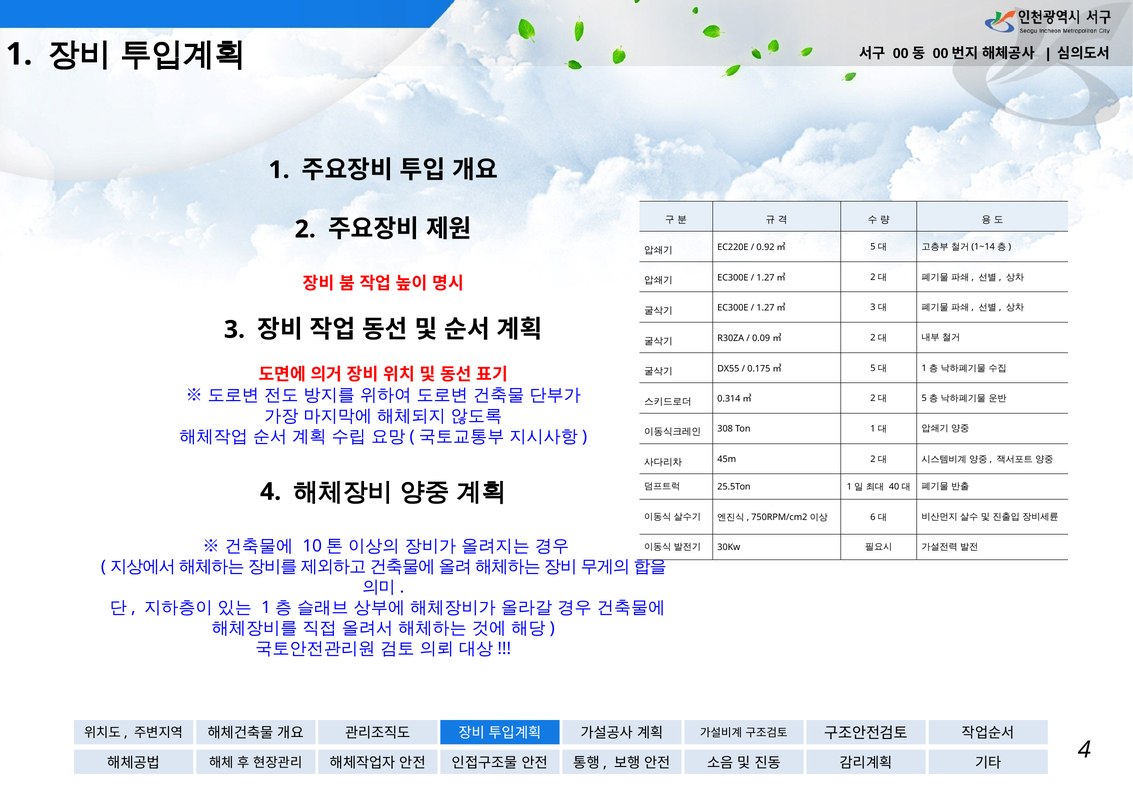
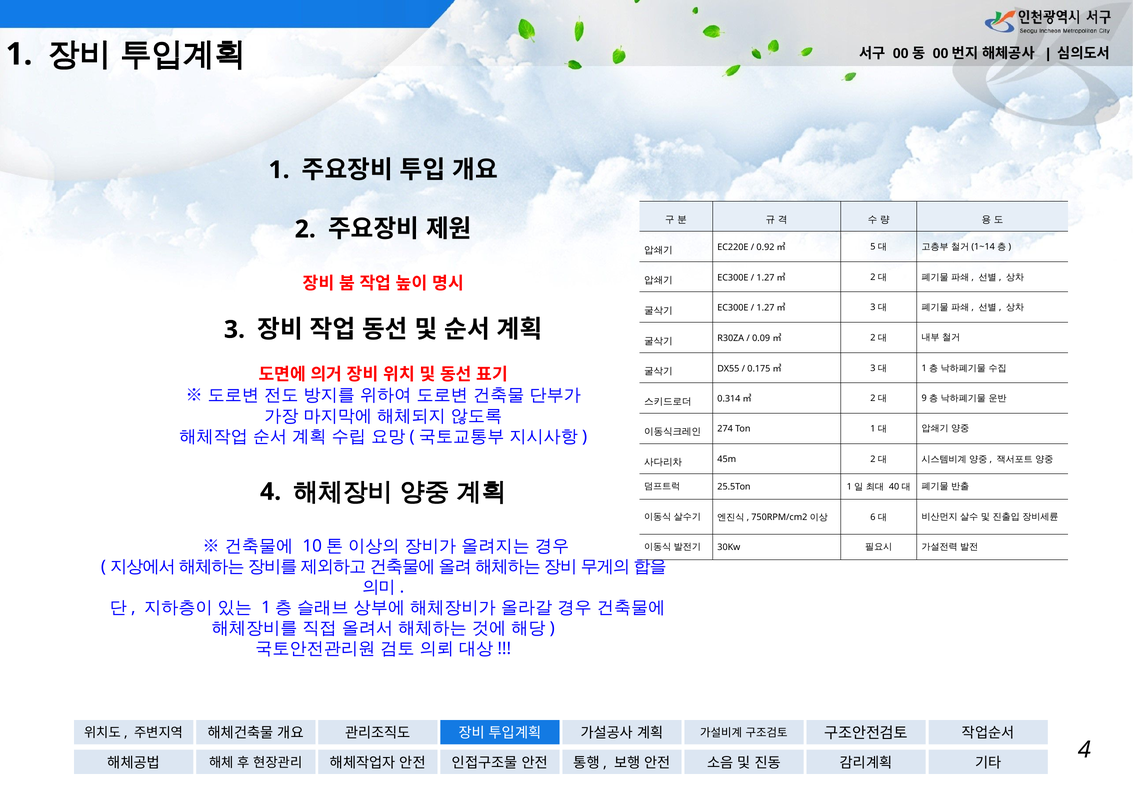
5 at (873, 368): 5 -> 3
5 at (924, 399): 5 -> 9
308: 308 -> 274
